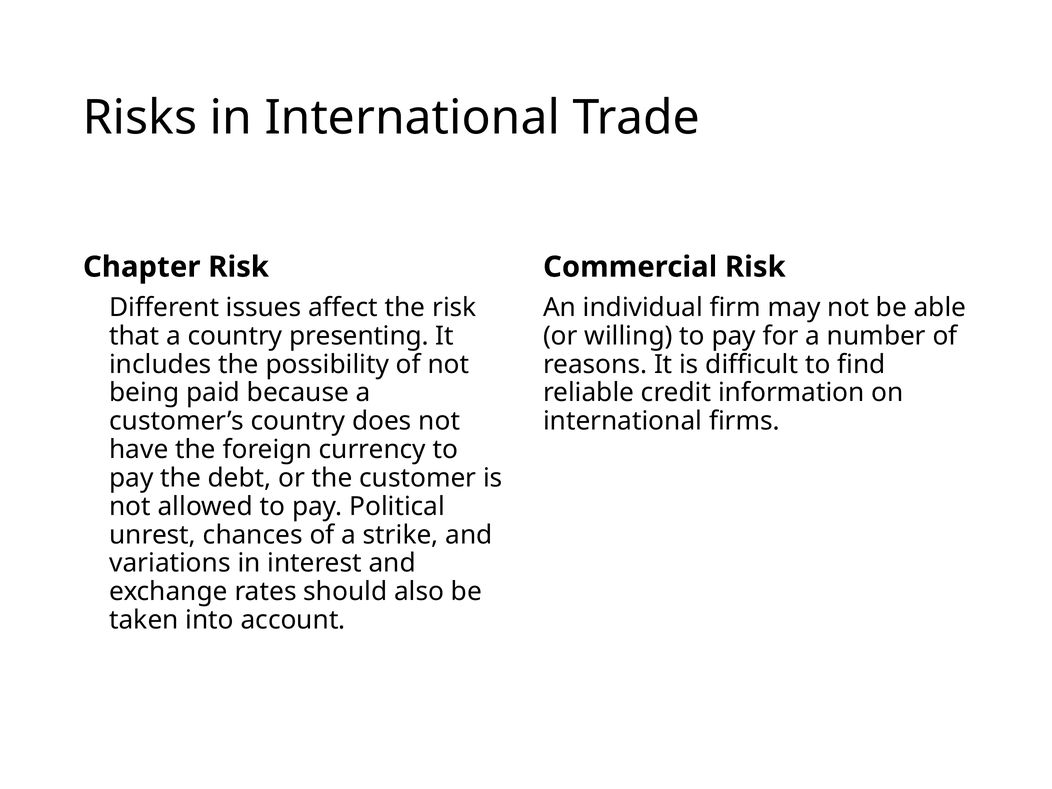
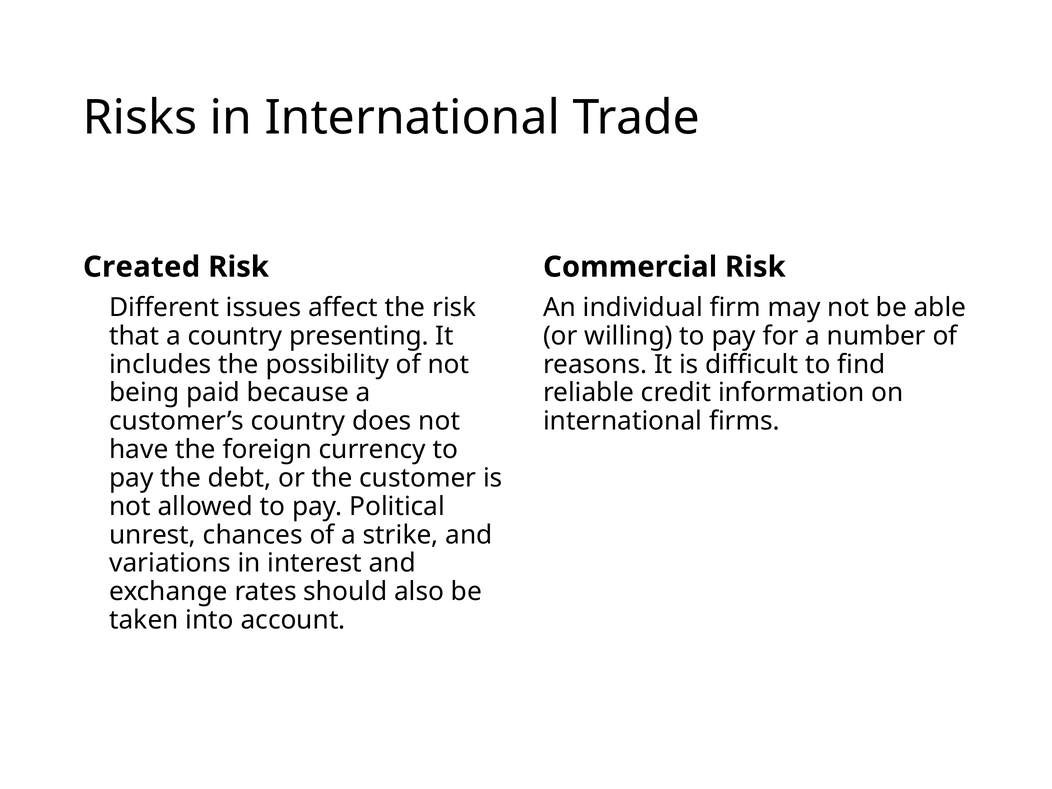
Chapter: Chapter -> Created
